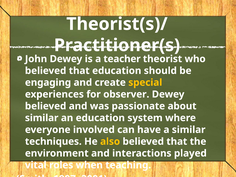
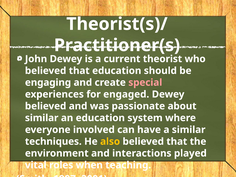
teacher: teacher -> current
special colour: yellow -> pink
observer: observer -> engaged
